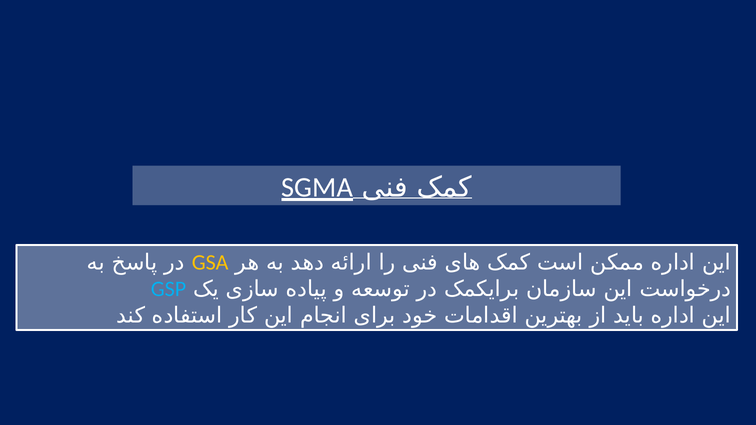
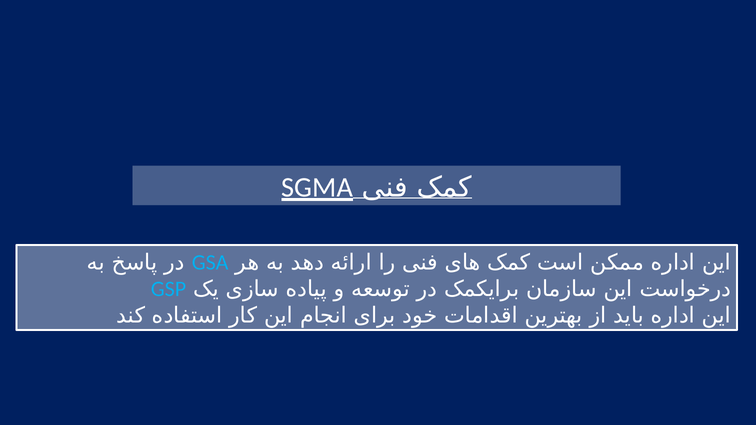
GSA colour: yellow -> light blue
